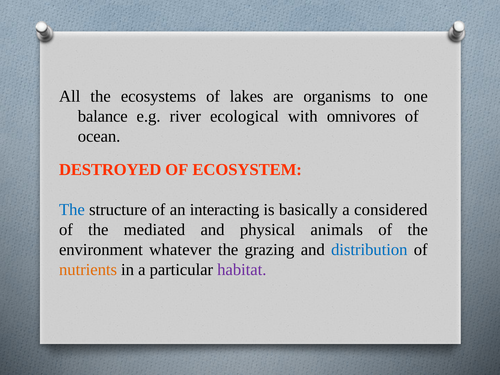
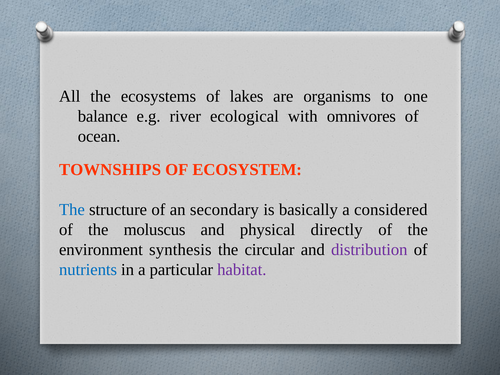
DESTROYED: DESTROYED -> TOWNSHIPS
interacting: interacting -> secondary
mediated: mediated -> moluscus
animals: animals -> directly
whatever: whatever -> synthesis
grazing: grazing -> circular
distribution colour: blue -> purple
nutrients colour: orange -> blue
